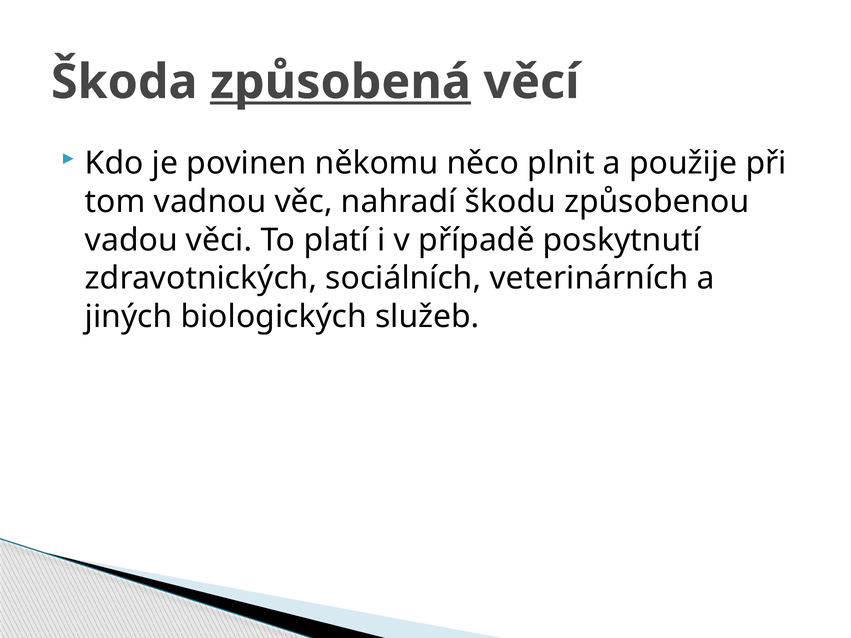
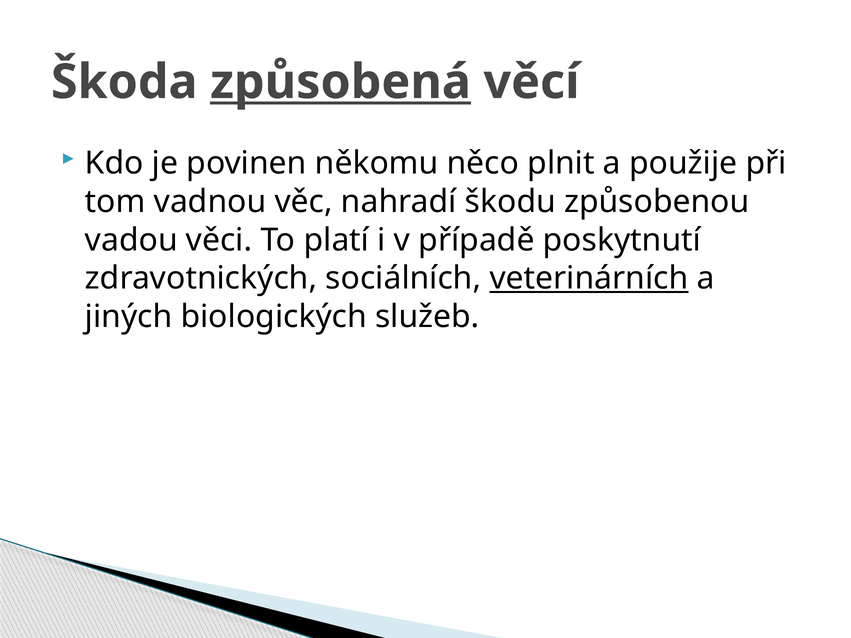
veterinárních underline: none -> present
